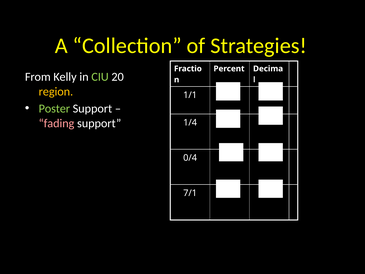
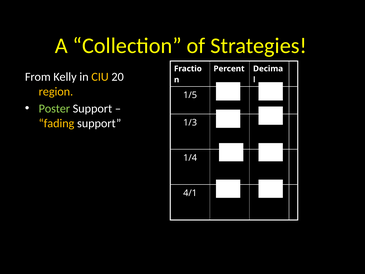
CIU colour: light green -> yellow
1/1: 1/1 -> 1/5
fading colour: pink -> yellow
1/4: 1/4 -> 1/3
0/4: 0/4 -> 1/4
7/1: 7/1 -> 4/1
